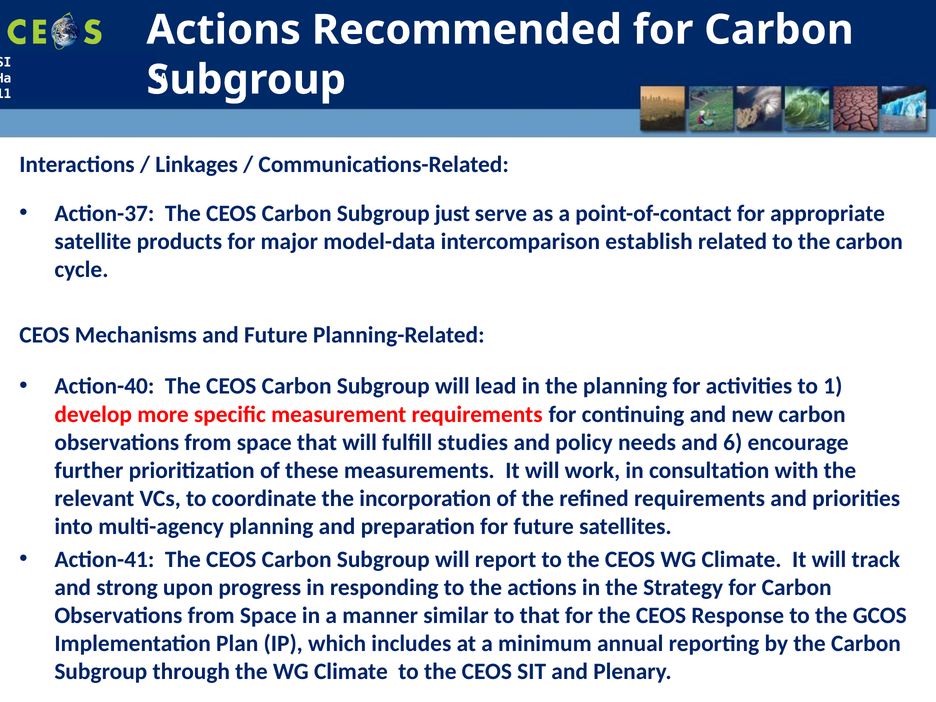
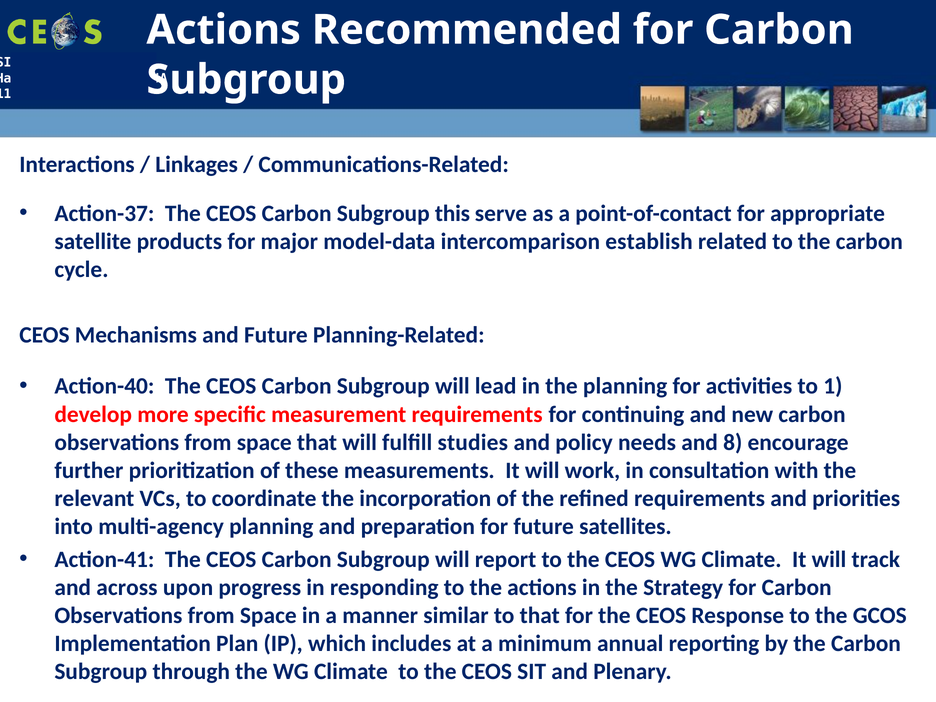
just: just -> this
6: 6 -> 8
strong: strong -> across
